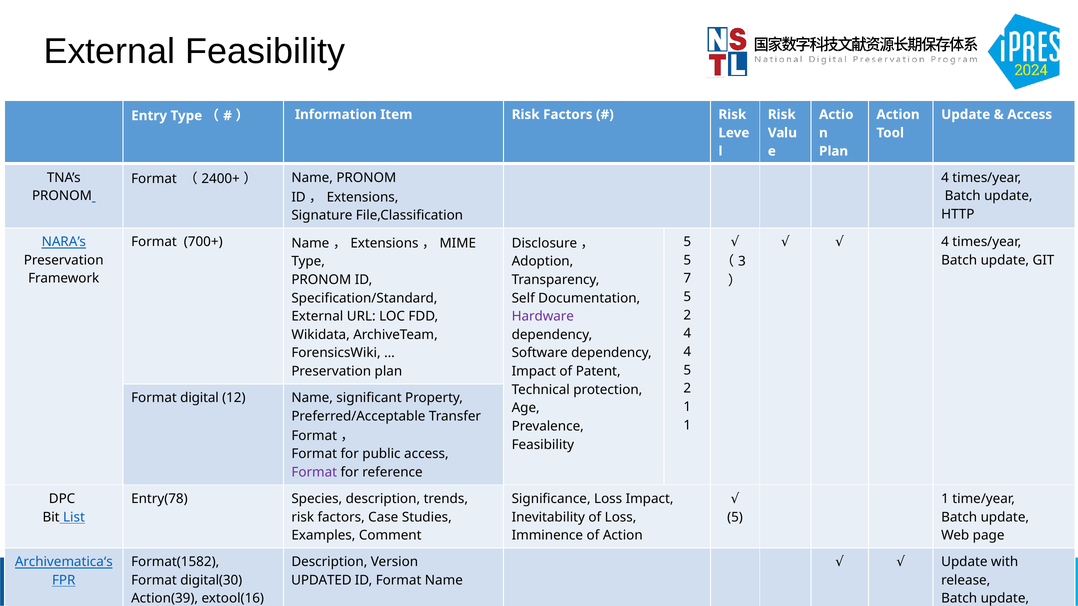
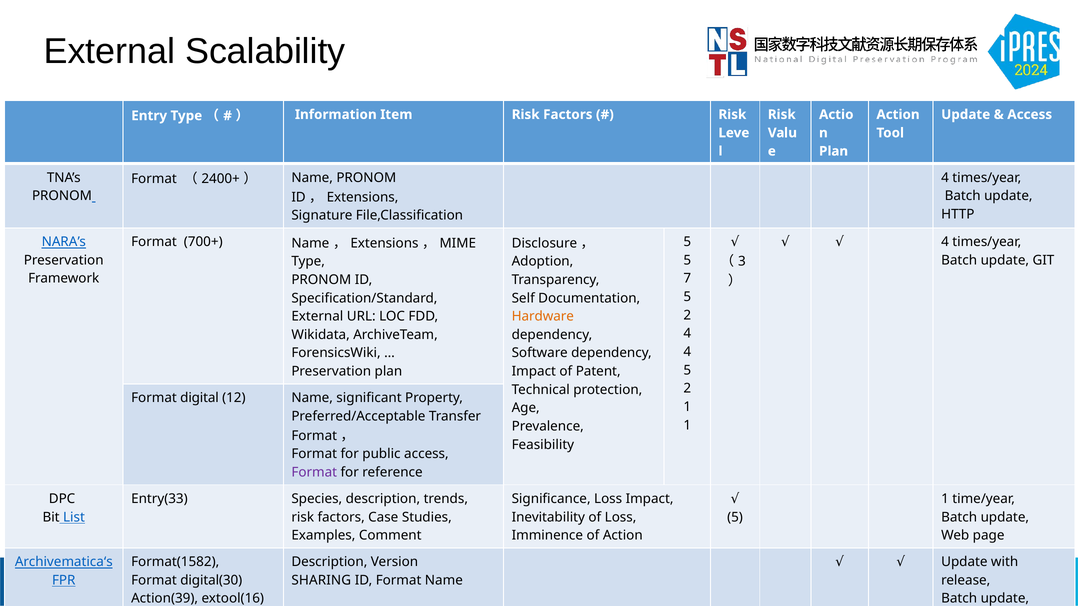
External Feasibility: Feasibility -> Scalability
Hardware colour: purple -> orange
Entry(78: Entry(78 -> Entry(33
UPDATED: UPDATED -> SHARING
